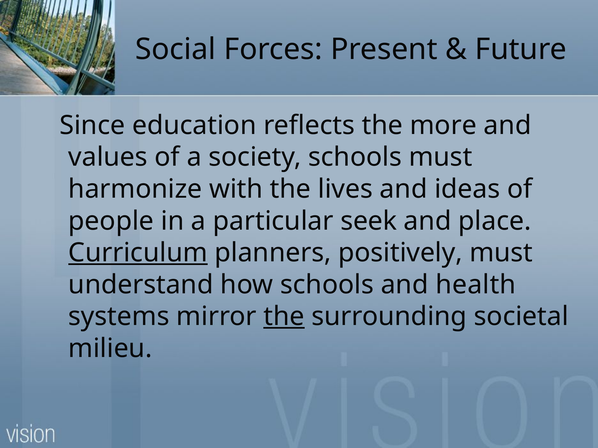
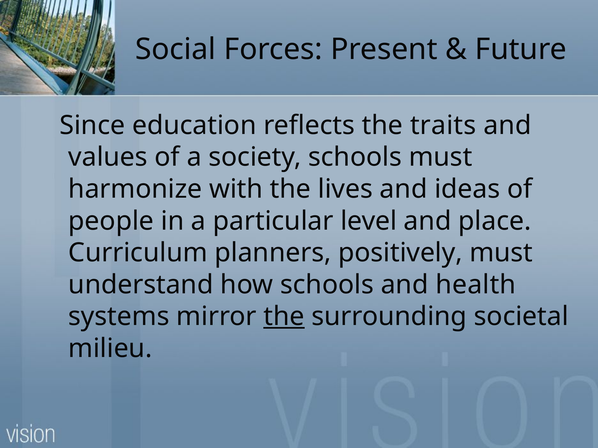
more: more -> traits
seek: seek -> level
Curriculum underline: present -> none
